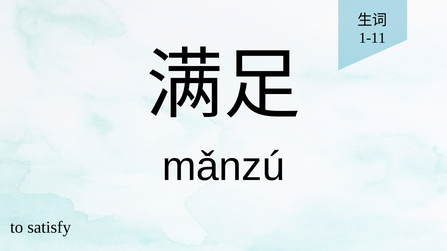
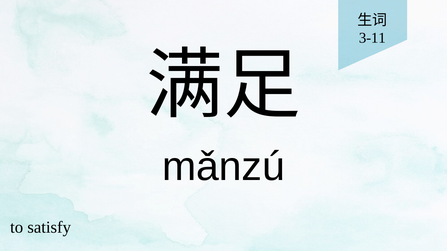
1-11: 1-11 -> 3-11
